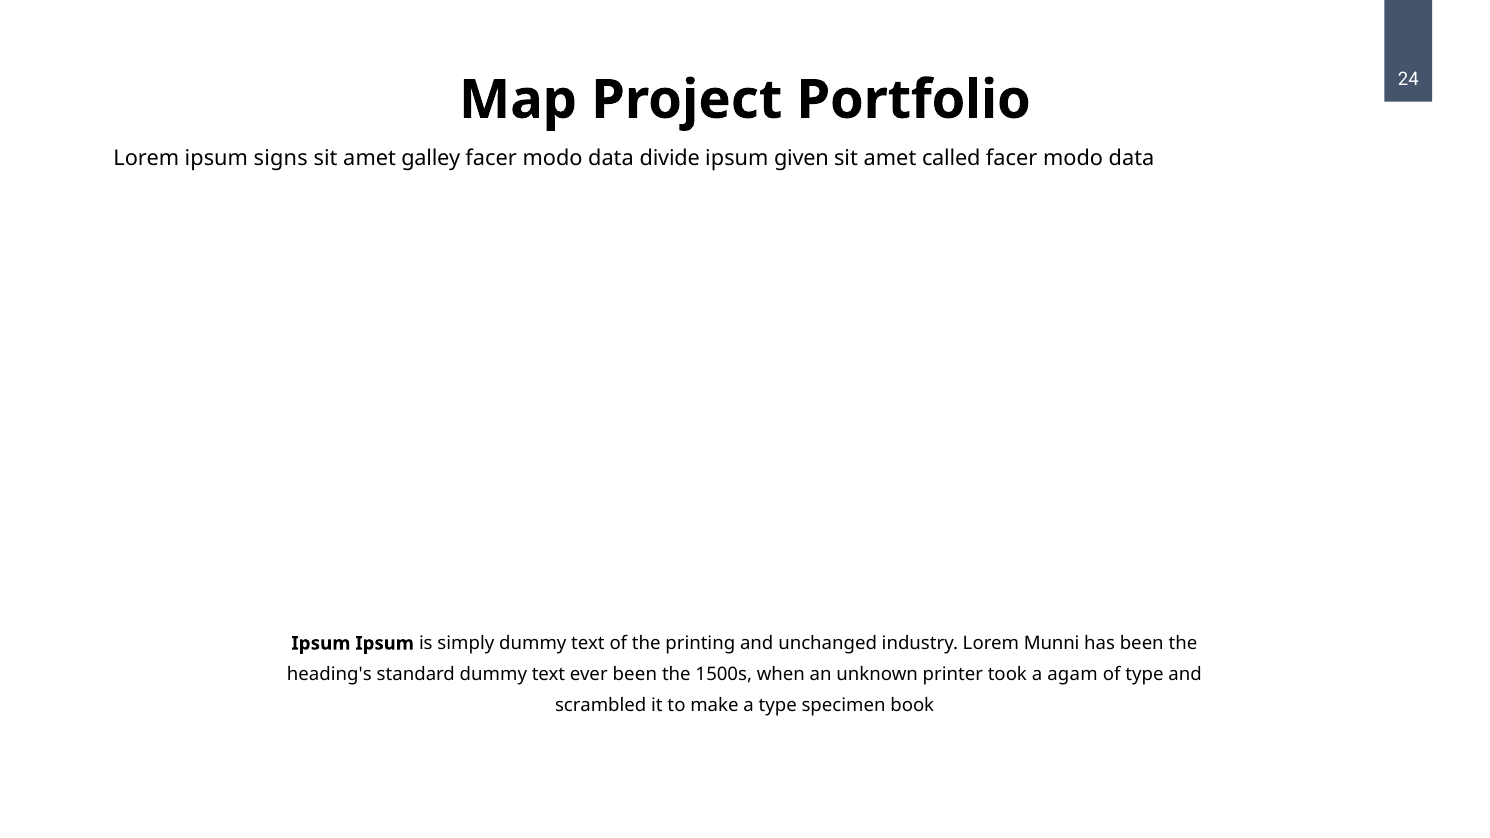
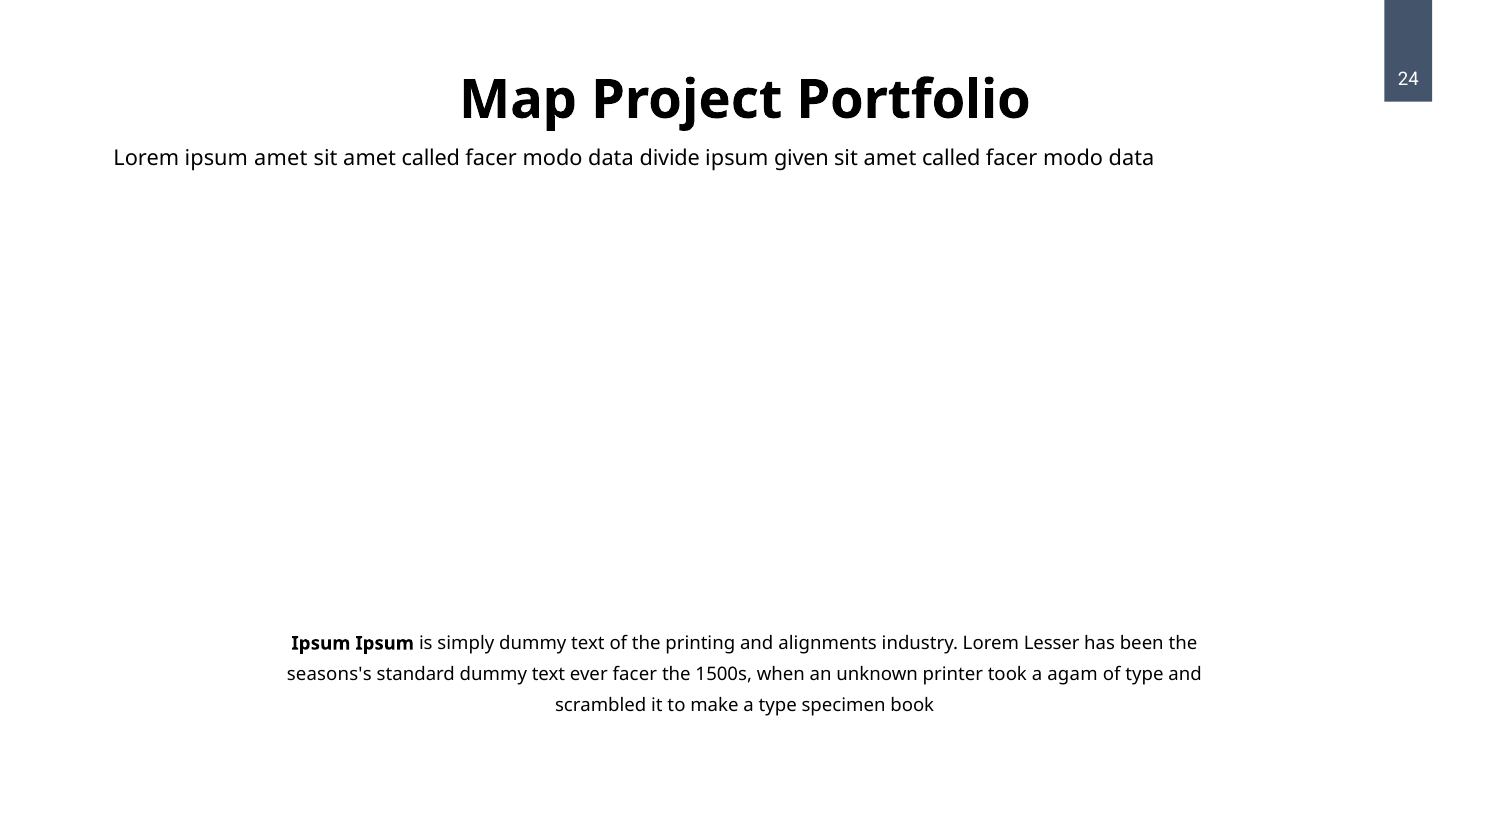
ipsum signs: signs -> amet
galley at (431, 159): galley -> called
unchanged: unchanged -> alignments
Munni: Munni -> Lesser
heading's: heading's -> seasons's
ever been: been -> facer
